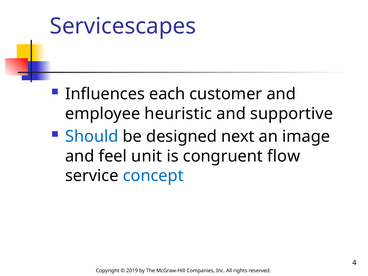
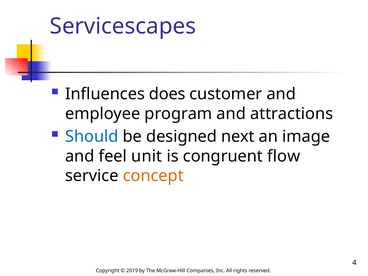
each: each -> does
heuristic: heuristic -> program
supportive: supportive -> attractions
concept colour: blue -> orange
